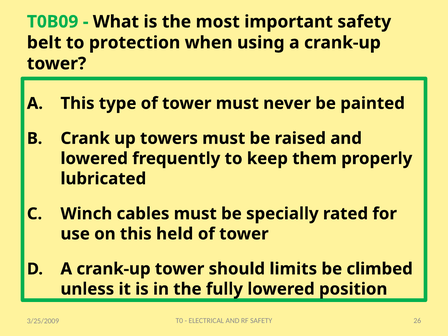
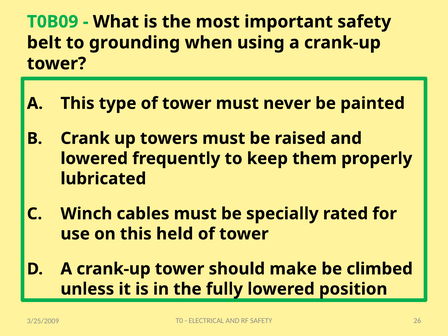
protection: protection -> grounding
limits: limits -> make
